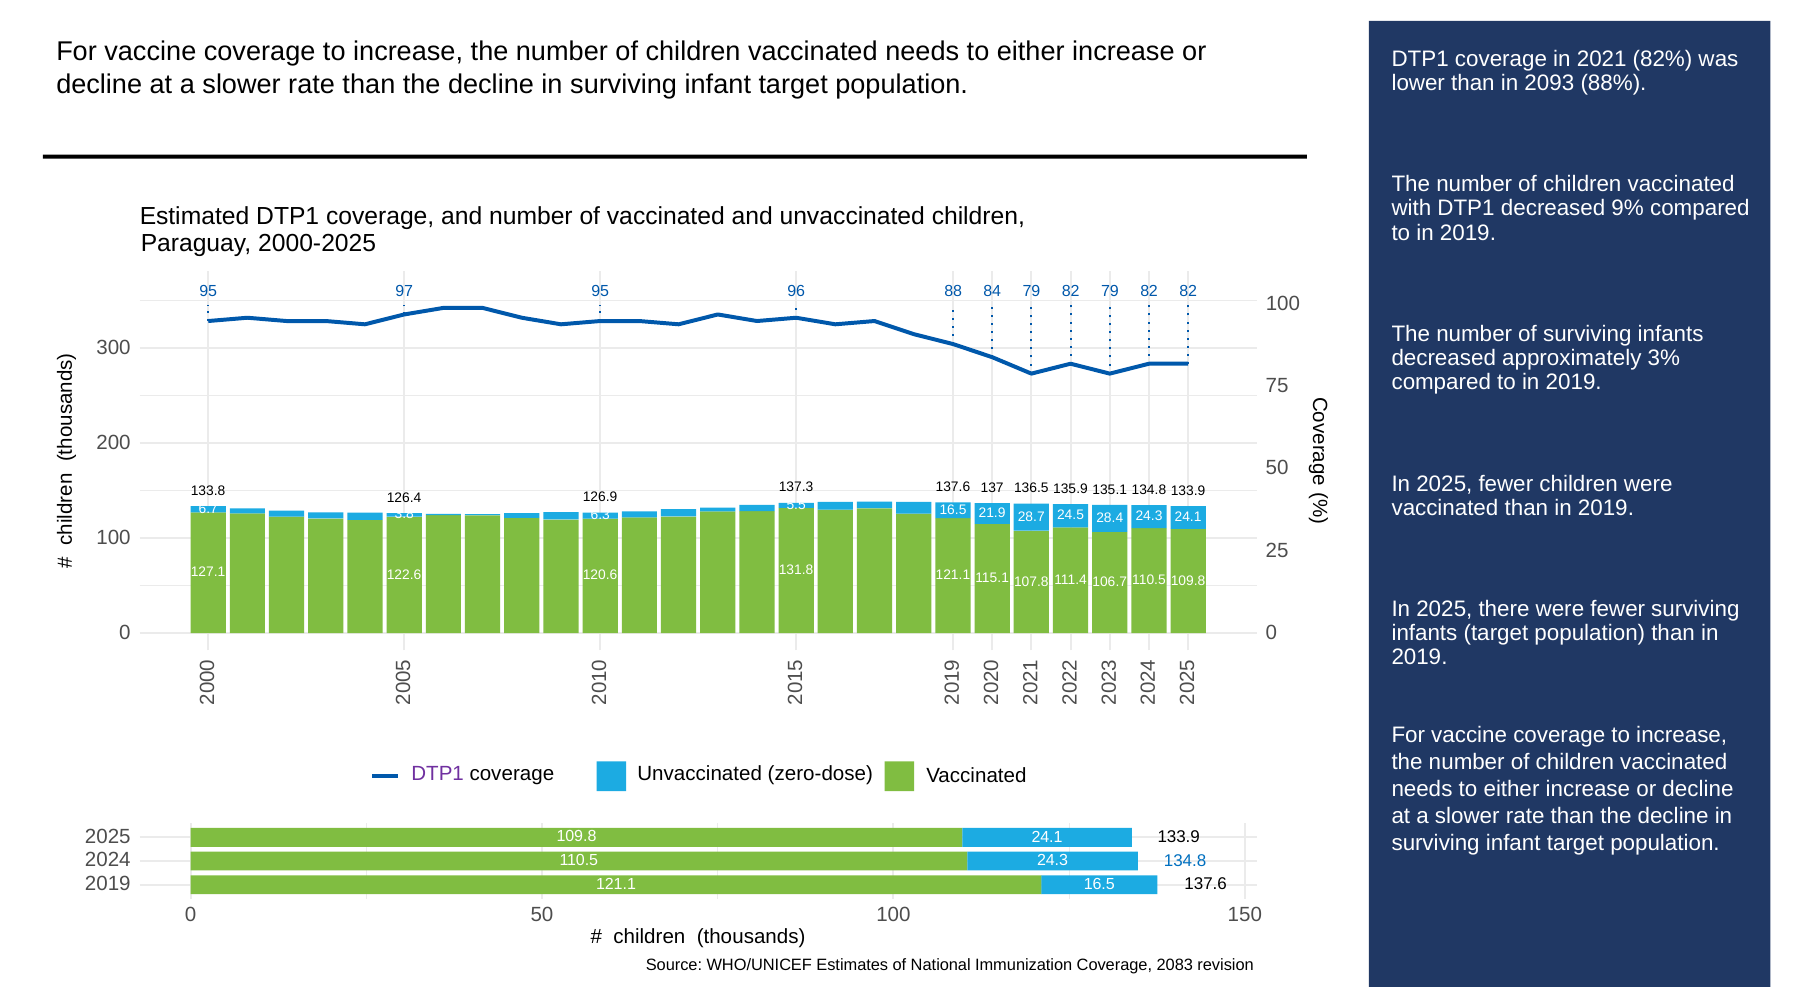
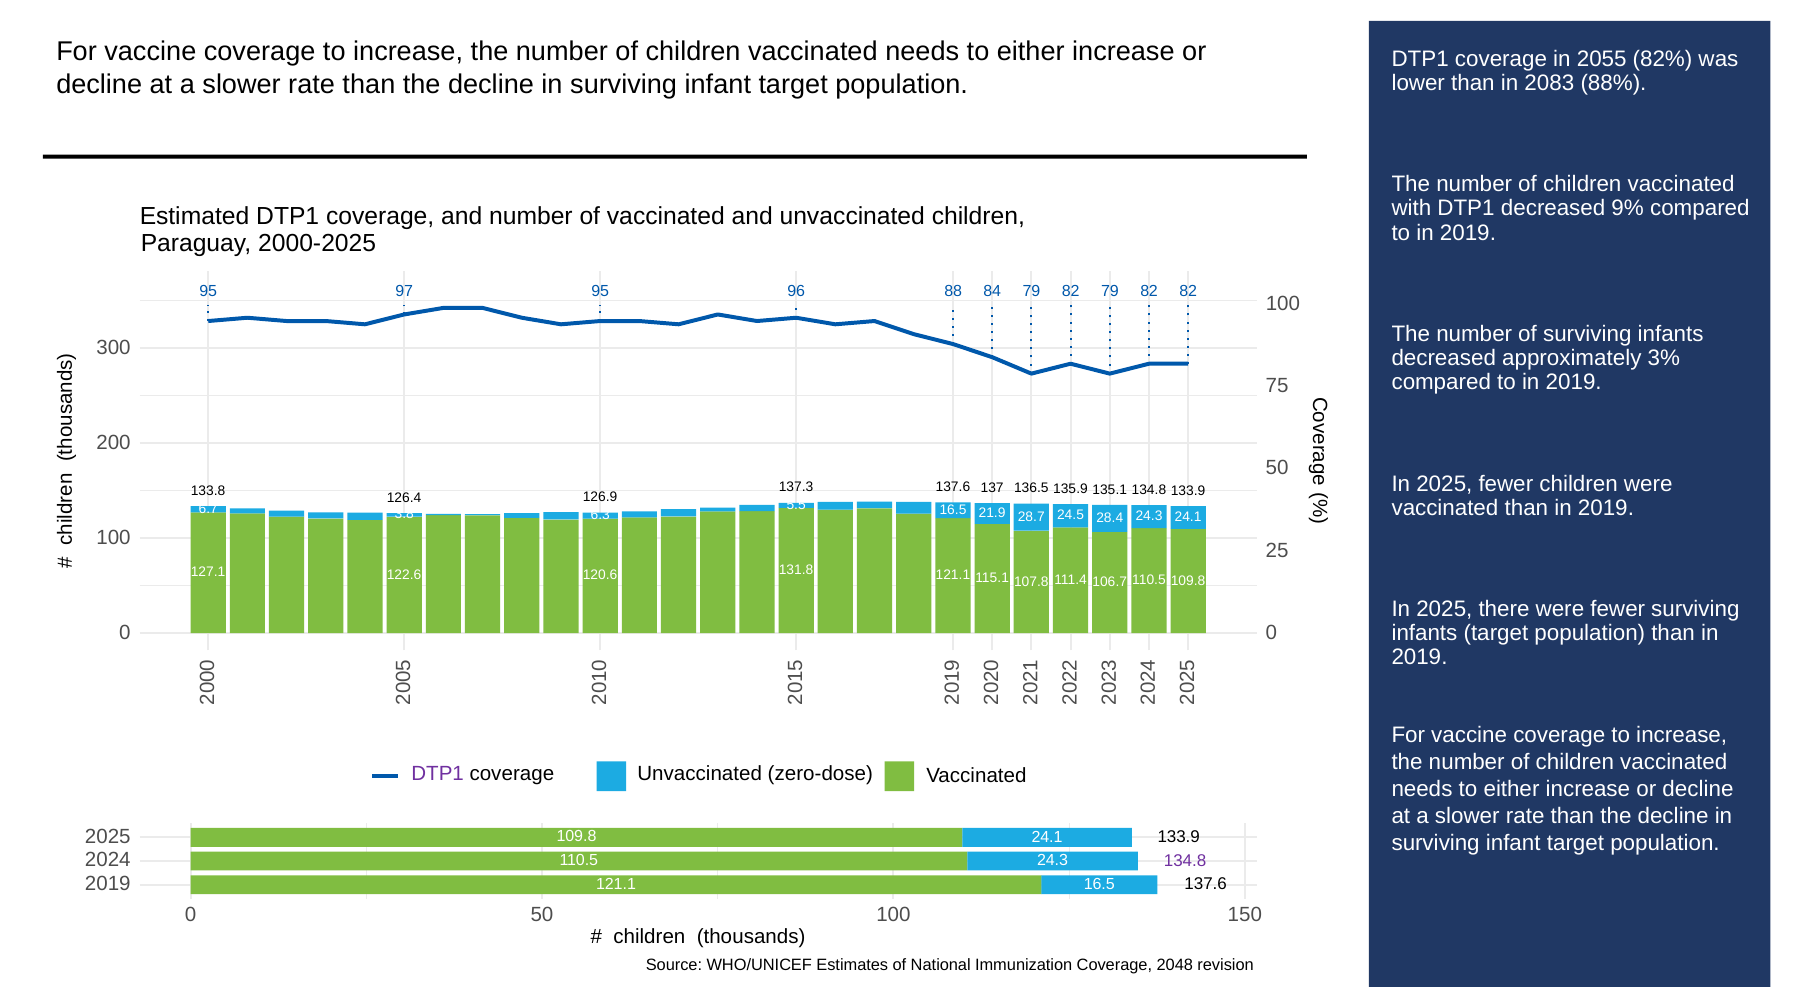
2021: 2021 -> 2055
2093: 2093 -> 2083
134.8 at (1185, 861) colour: blue -> purple
2083: 2083 -> 2048
